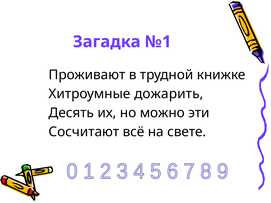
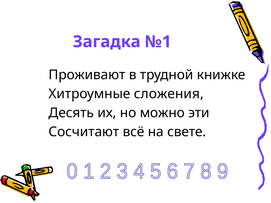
дожарить: дожарить -> сложения
